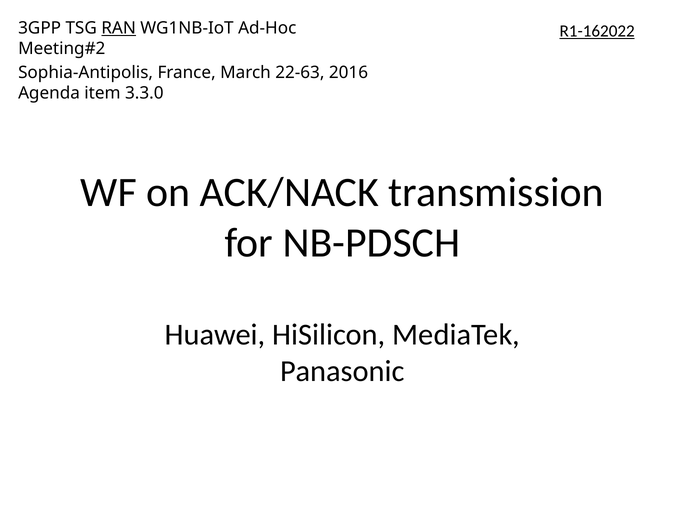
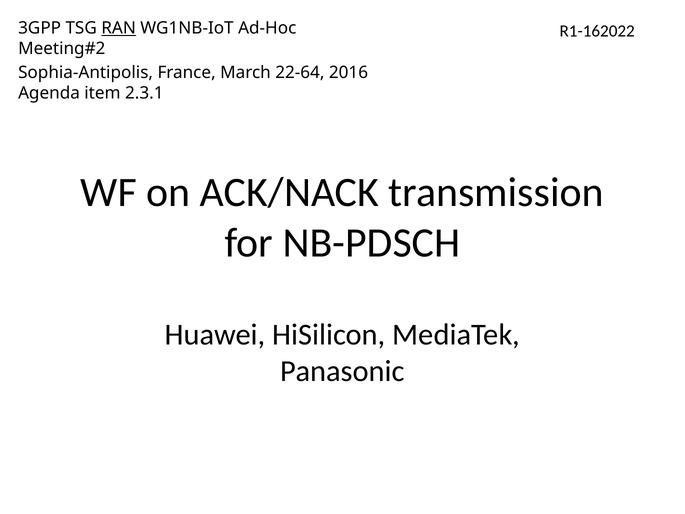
R1-162022 underline: present -> none
22-63: 22-63 -> 22-64
3.3.0: 3.3.0 -> 2.3.1
